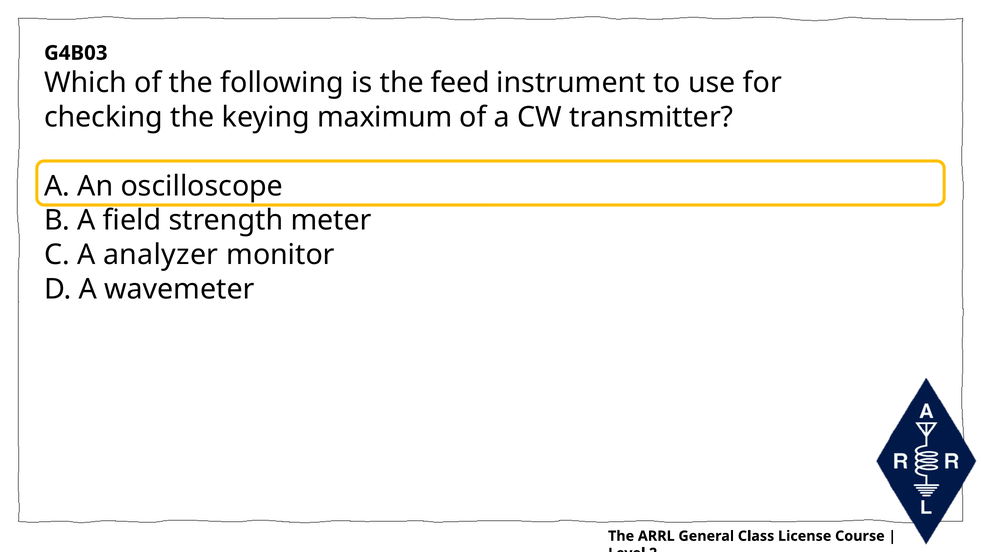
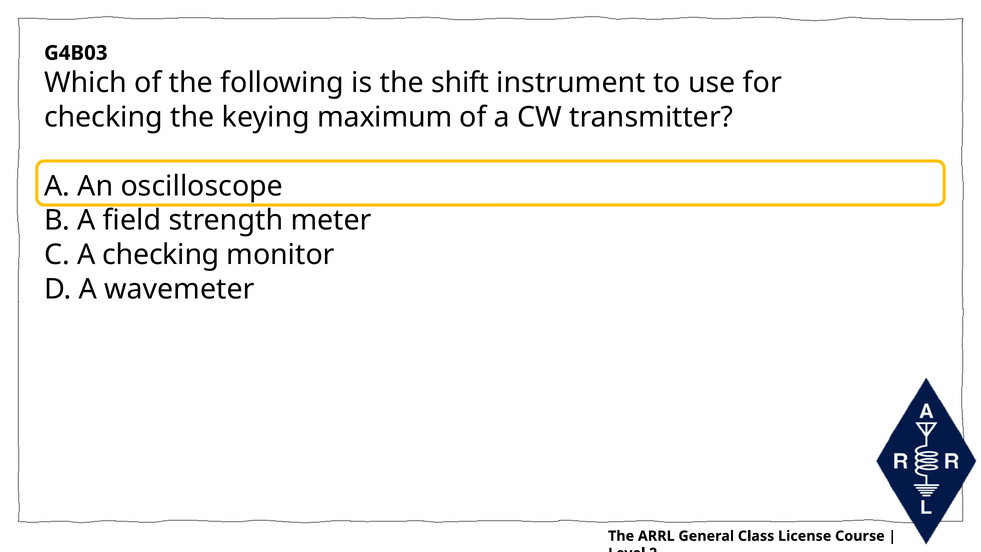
feed: feed -> shift
A analyzer: analyzer -> checking
